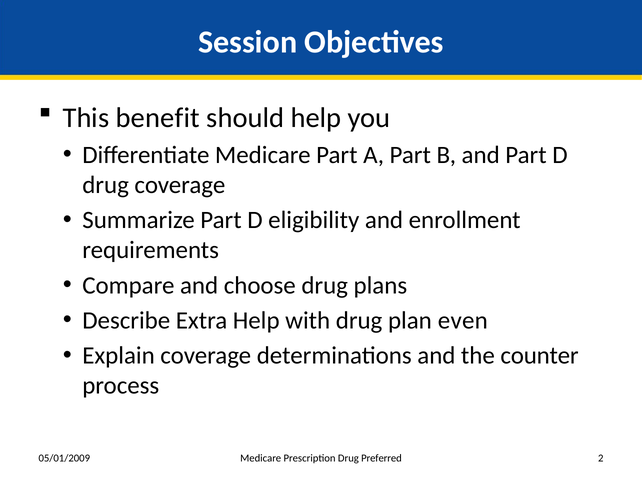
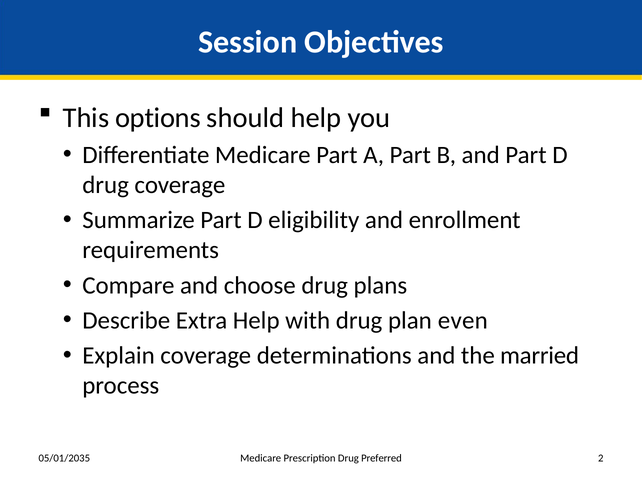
benefit: benefit -> options
counter: counter -> married
05/01/2009: 05/01/2009 -> 05/01/2035
